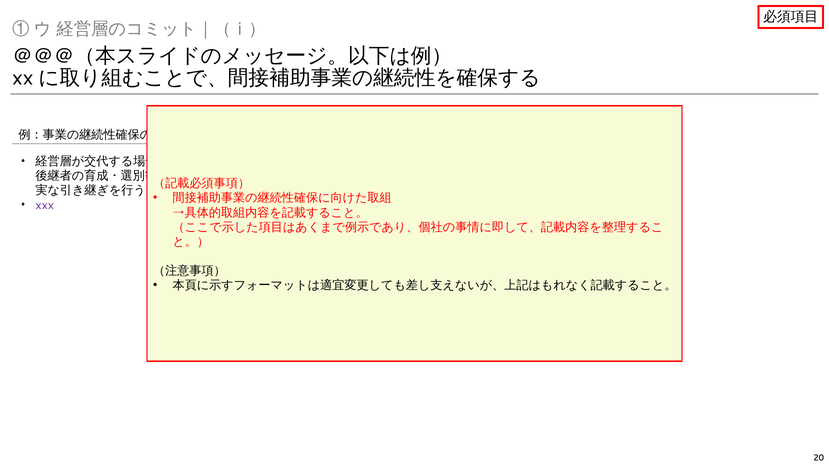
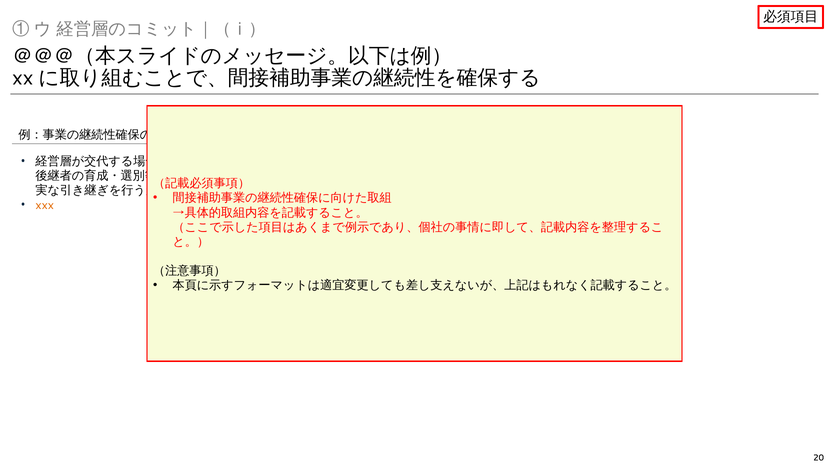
xxx colour: purple -> orange
